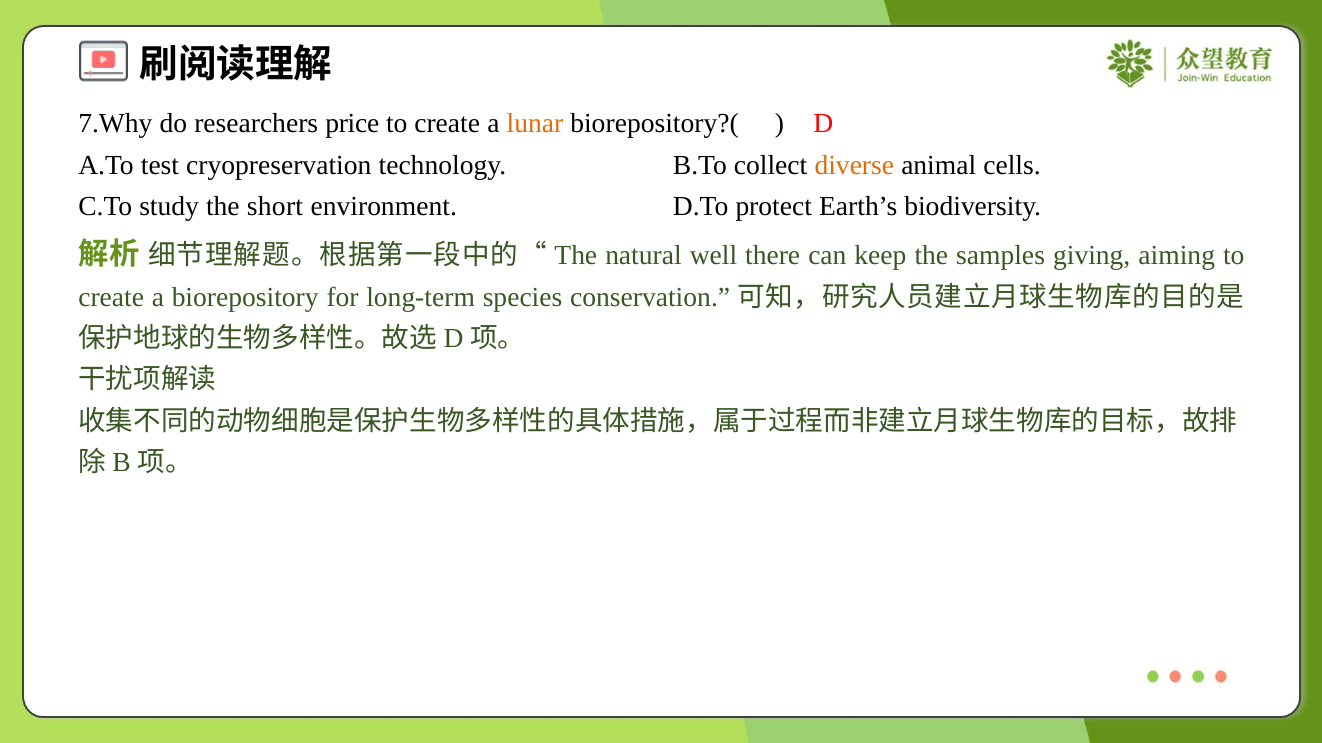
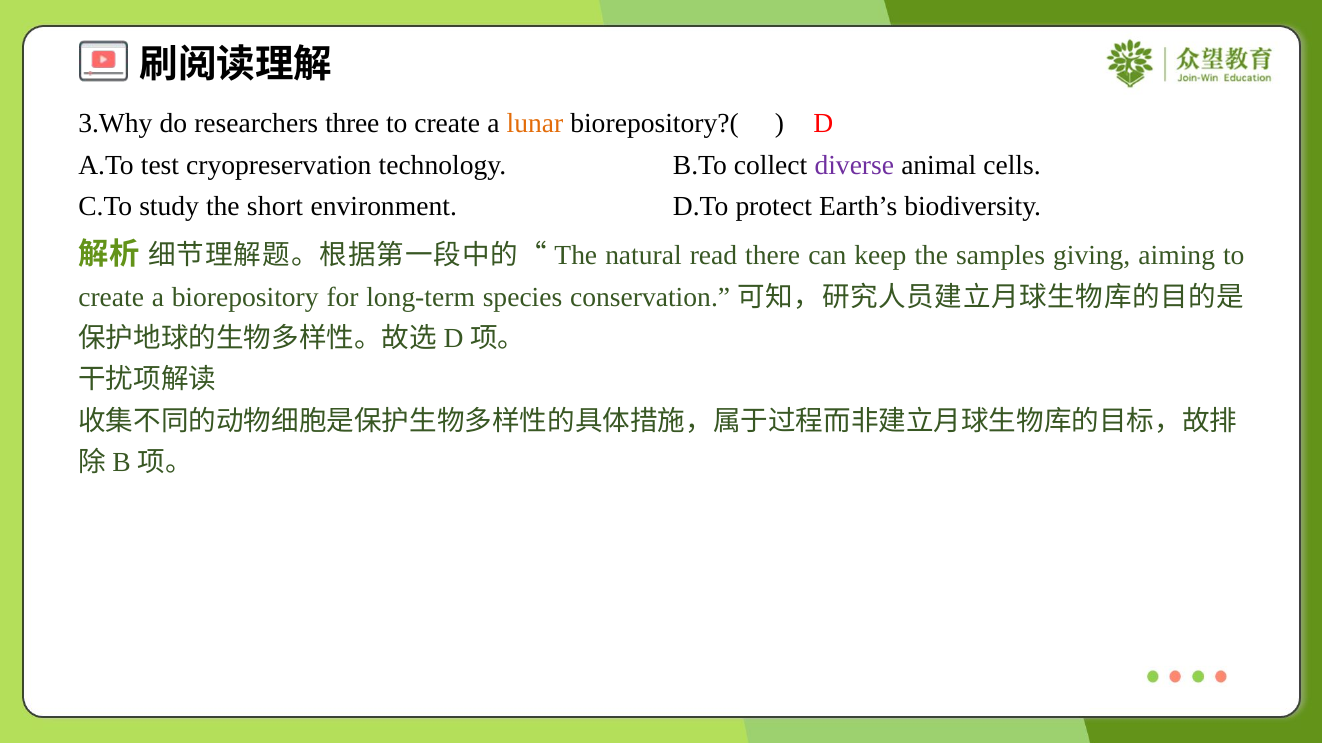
7.Why: 7.Why -> 3.Why
price: price -> three
diverse colour: orange -> purple
well: well -> read
